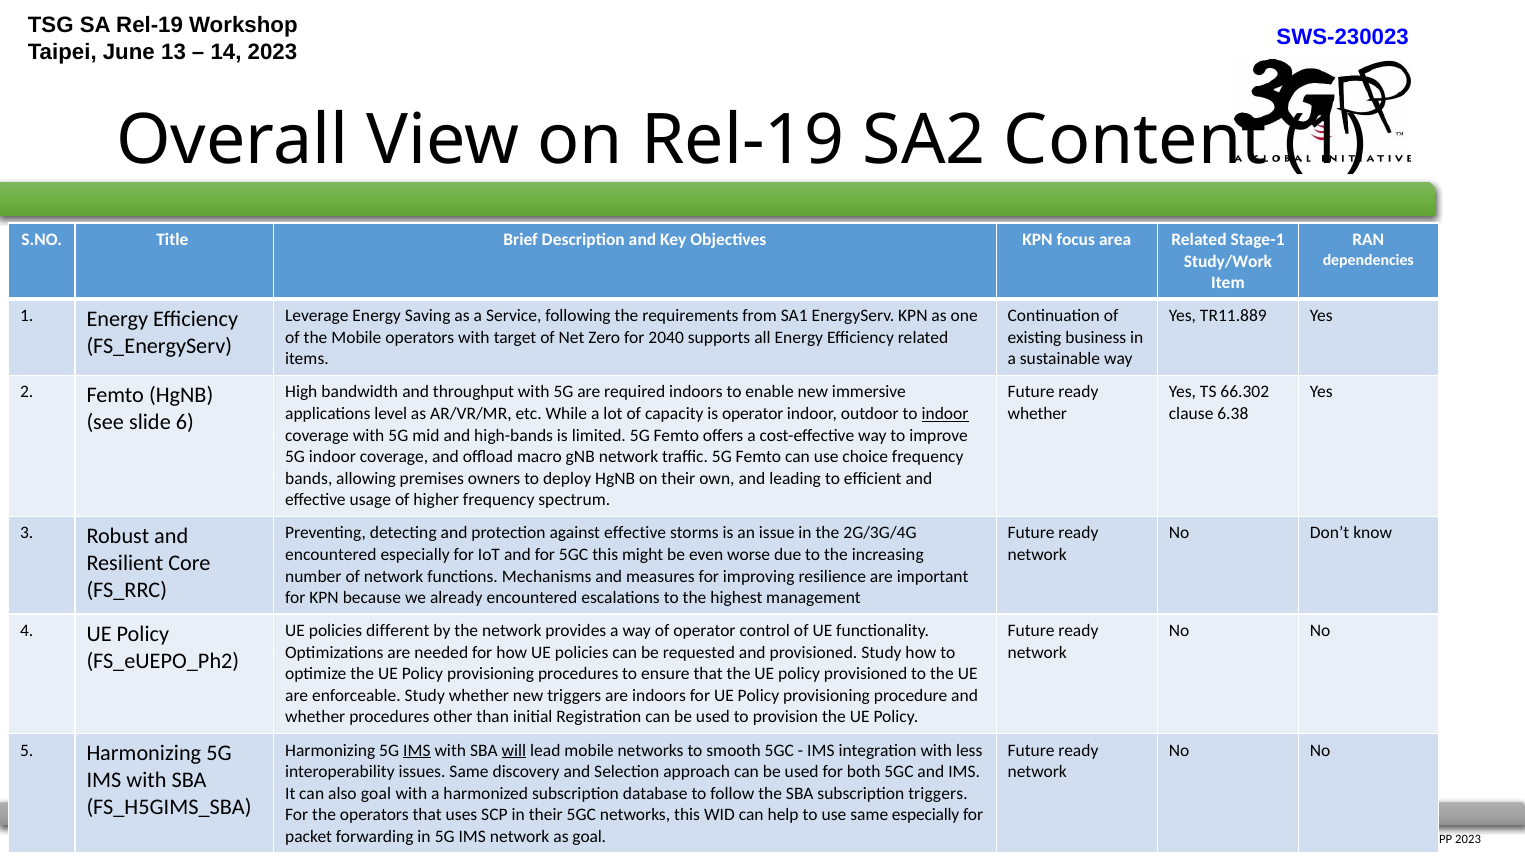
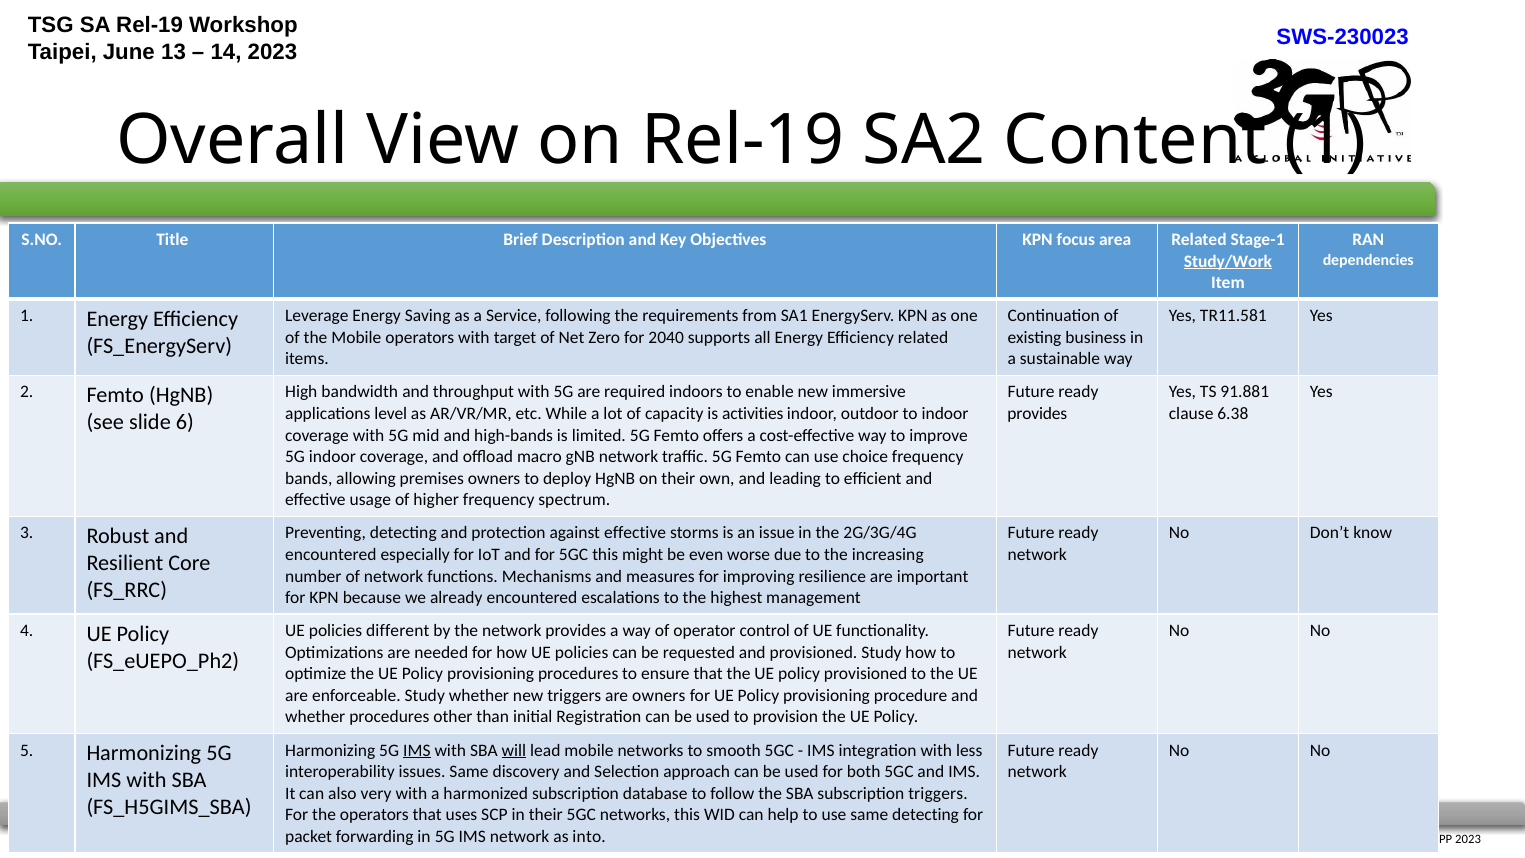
Study/Work underline: none -> present
TR11.889: TR11.889 -> TR11.581
66.302: 66.302 -> 91.881
is operator: operator -> activities
indoor at (945, 414) underline: present -> none
whether at (1037, 414): whether -> provides
are indoors: indoors -> owners
also goal: goal -> very
same especially: especially -> detecting
as goal: goal -> into
